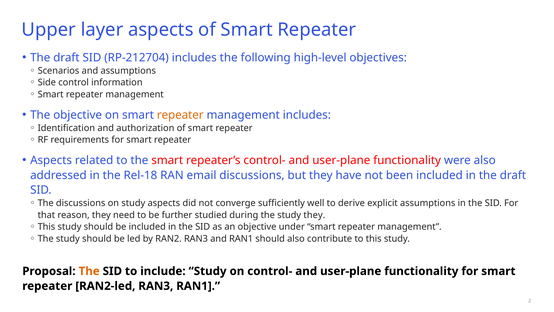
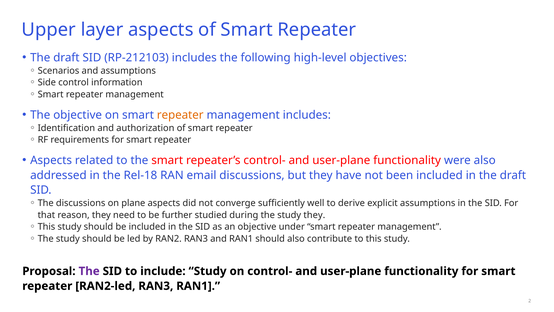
RP-212704: RP-212704 -> RP-212103
on study: study -> plane
The at (89, 271) colour: orange -> purple
